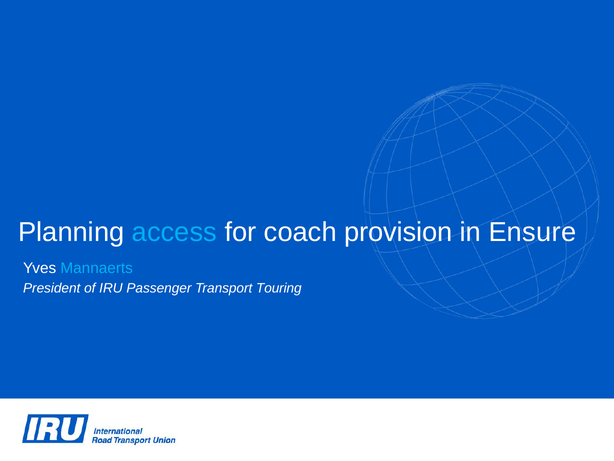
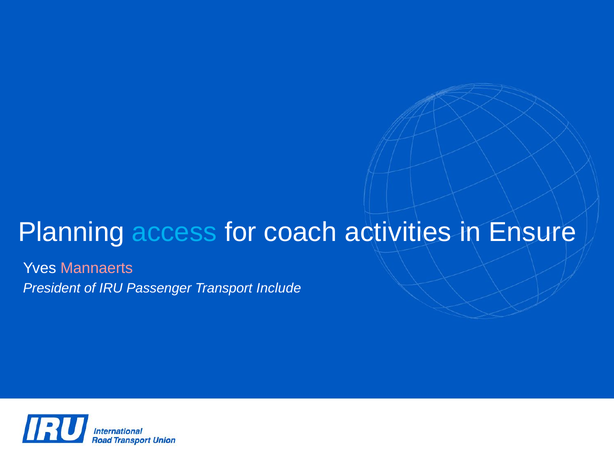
provision: provision -> activities
Mannaerts colour: light blue -> pink
Touring: Touring -> Include
